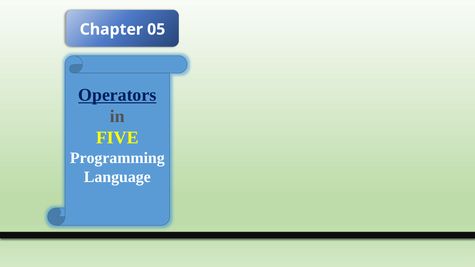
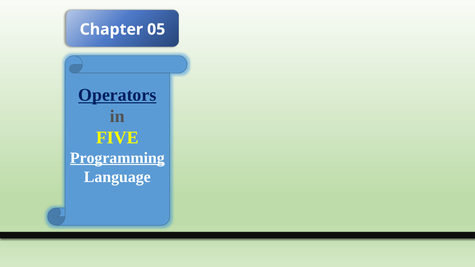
Programming underline: none -> present
